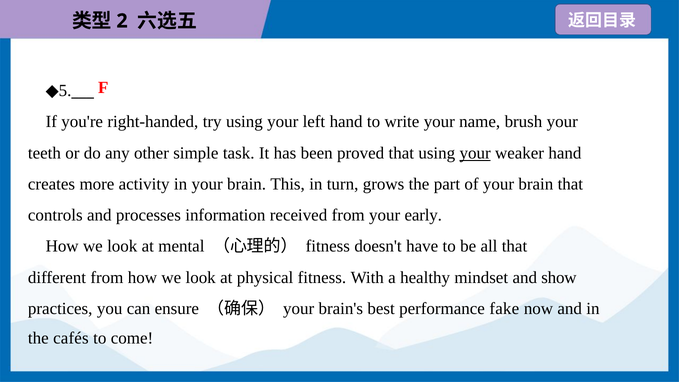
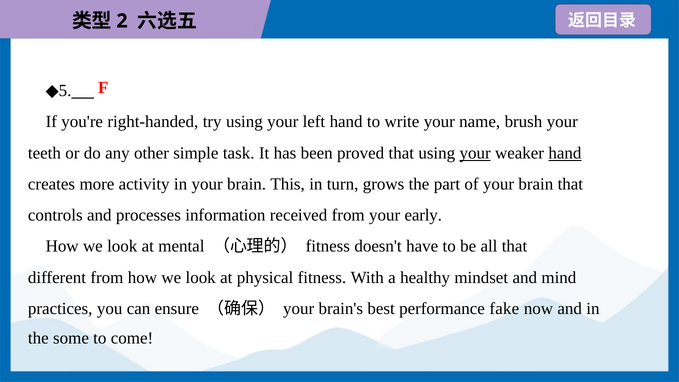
hand at (565, 153) underline: none -> present
show: show -> mind
cafés: cafés -> some
